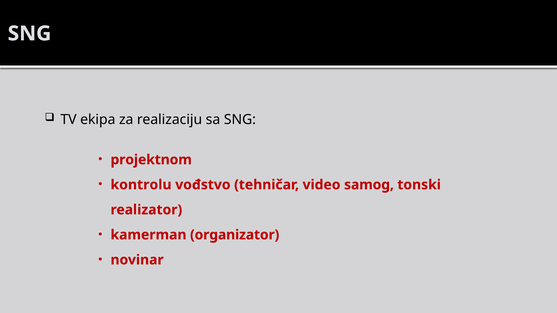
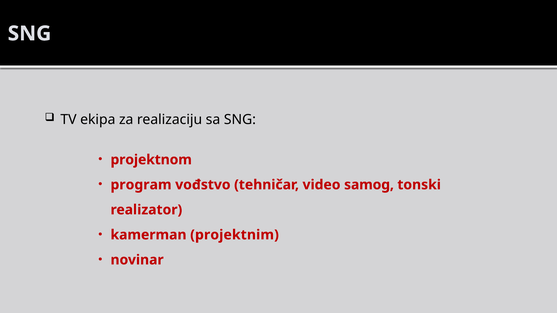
kontrolu: kontrolu -> program
organizator: organizator -> projektnim
